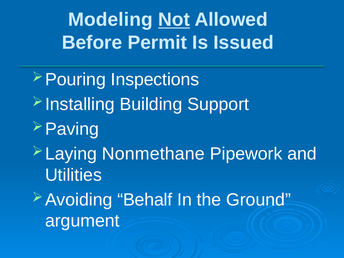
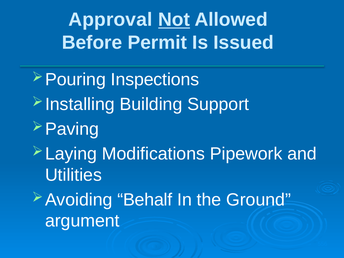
Modeling: Modeling -> Approval
Nonmethane: Nonmethane -> Modifications
